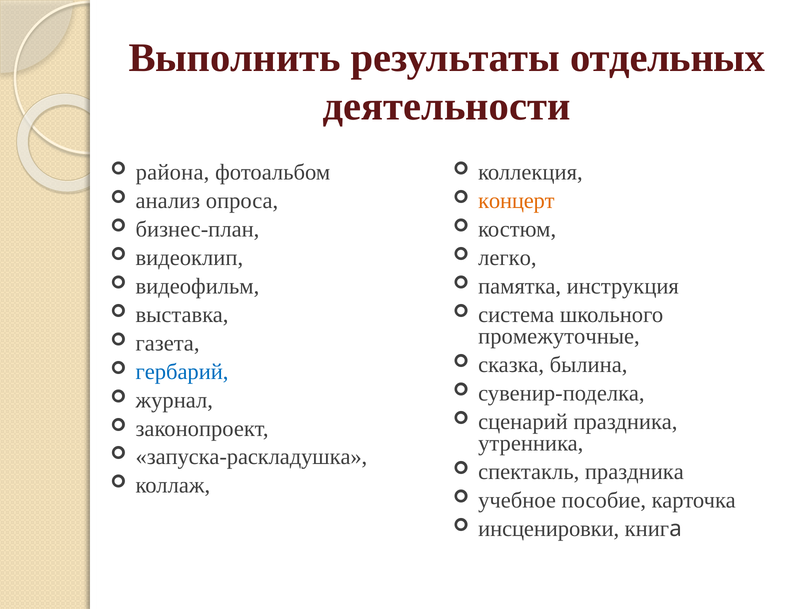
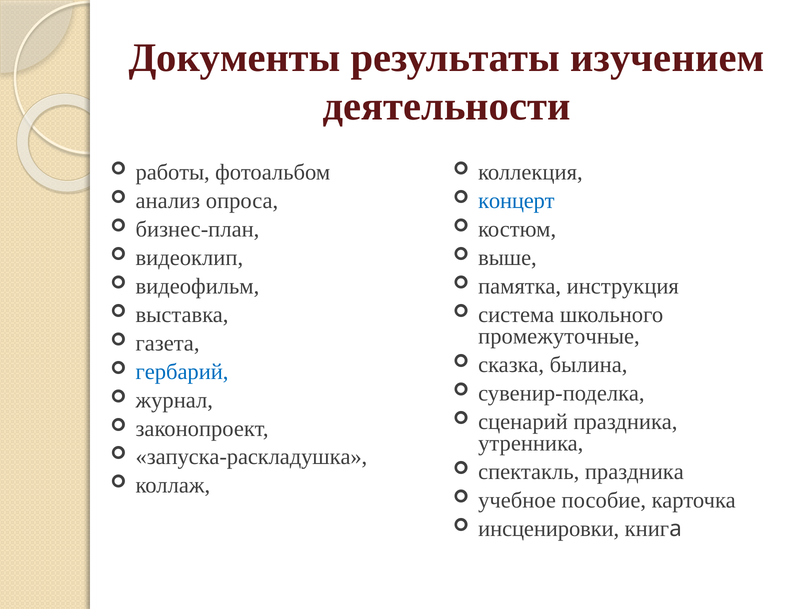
Выполнить: Выполнить -> Документы
отдельных: отдельных -> изучением
района: района -> работы
концерт colour: orange -> blue
легко: легко -> выше
